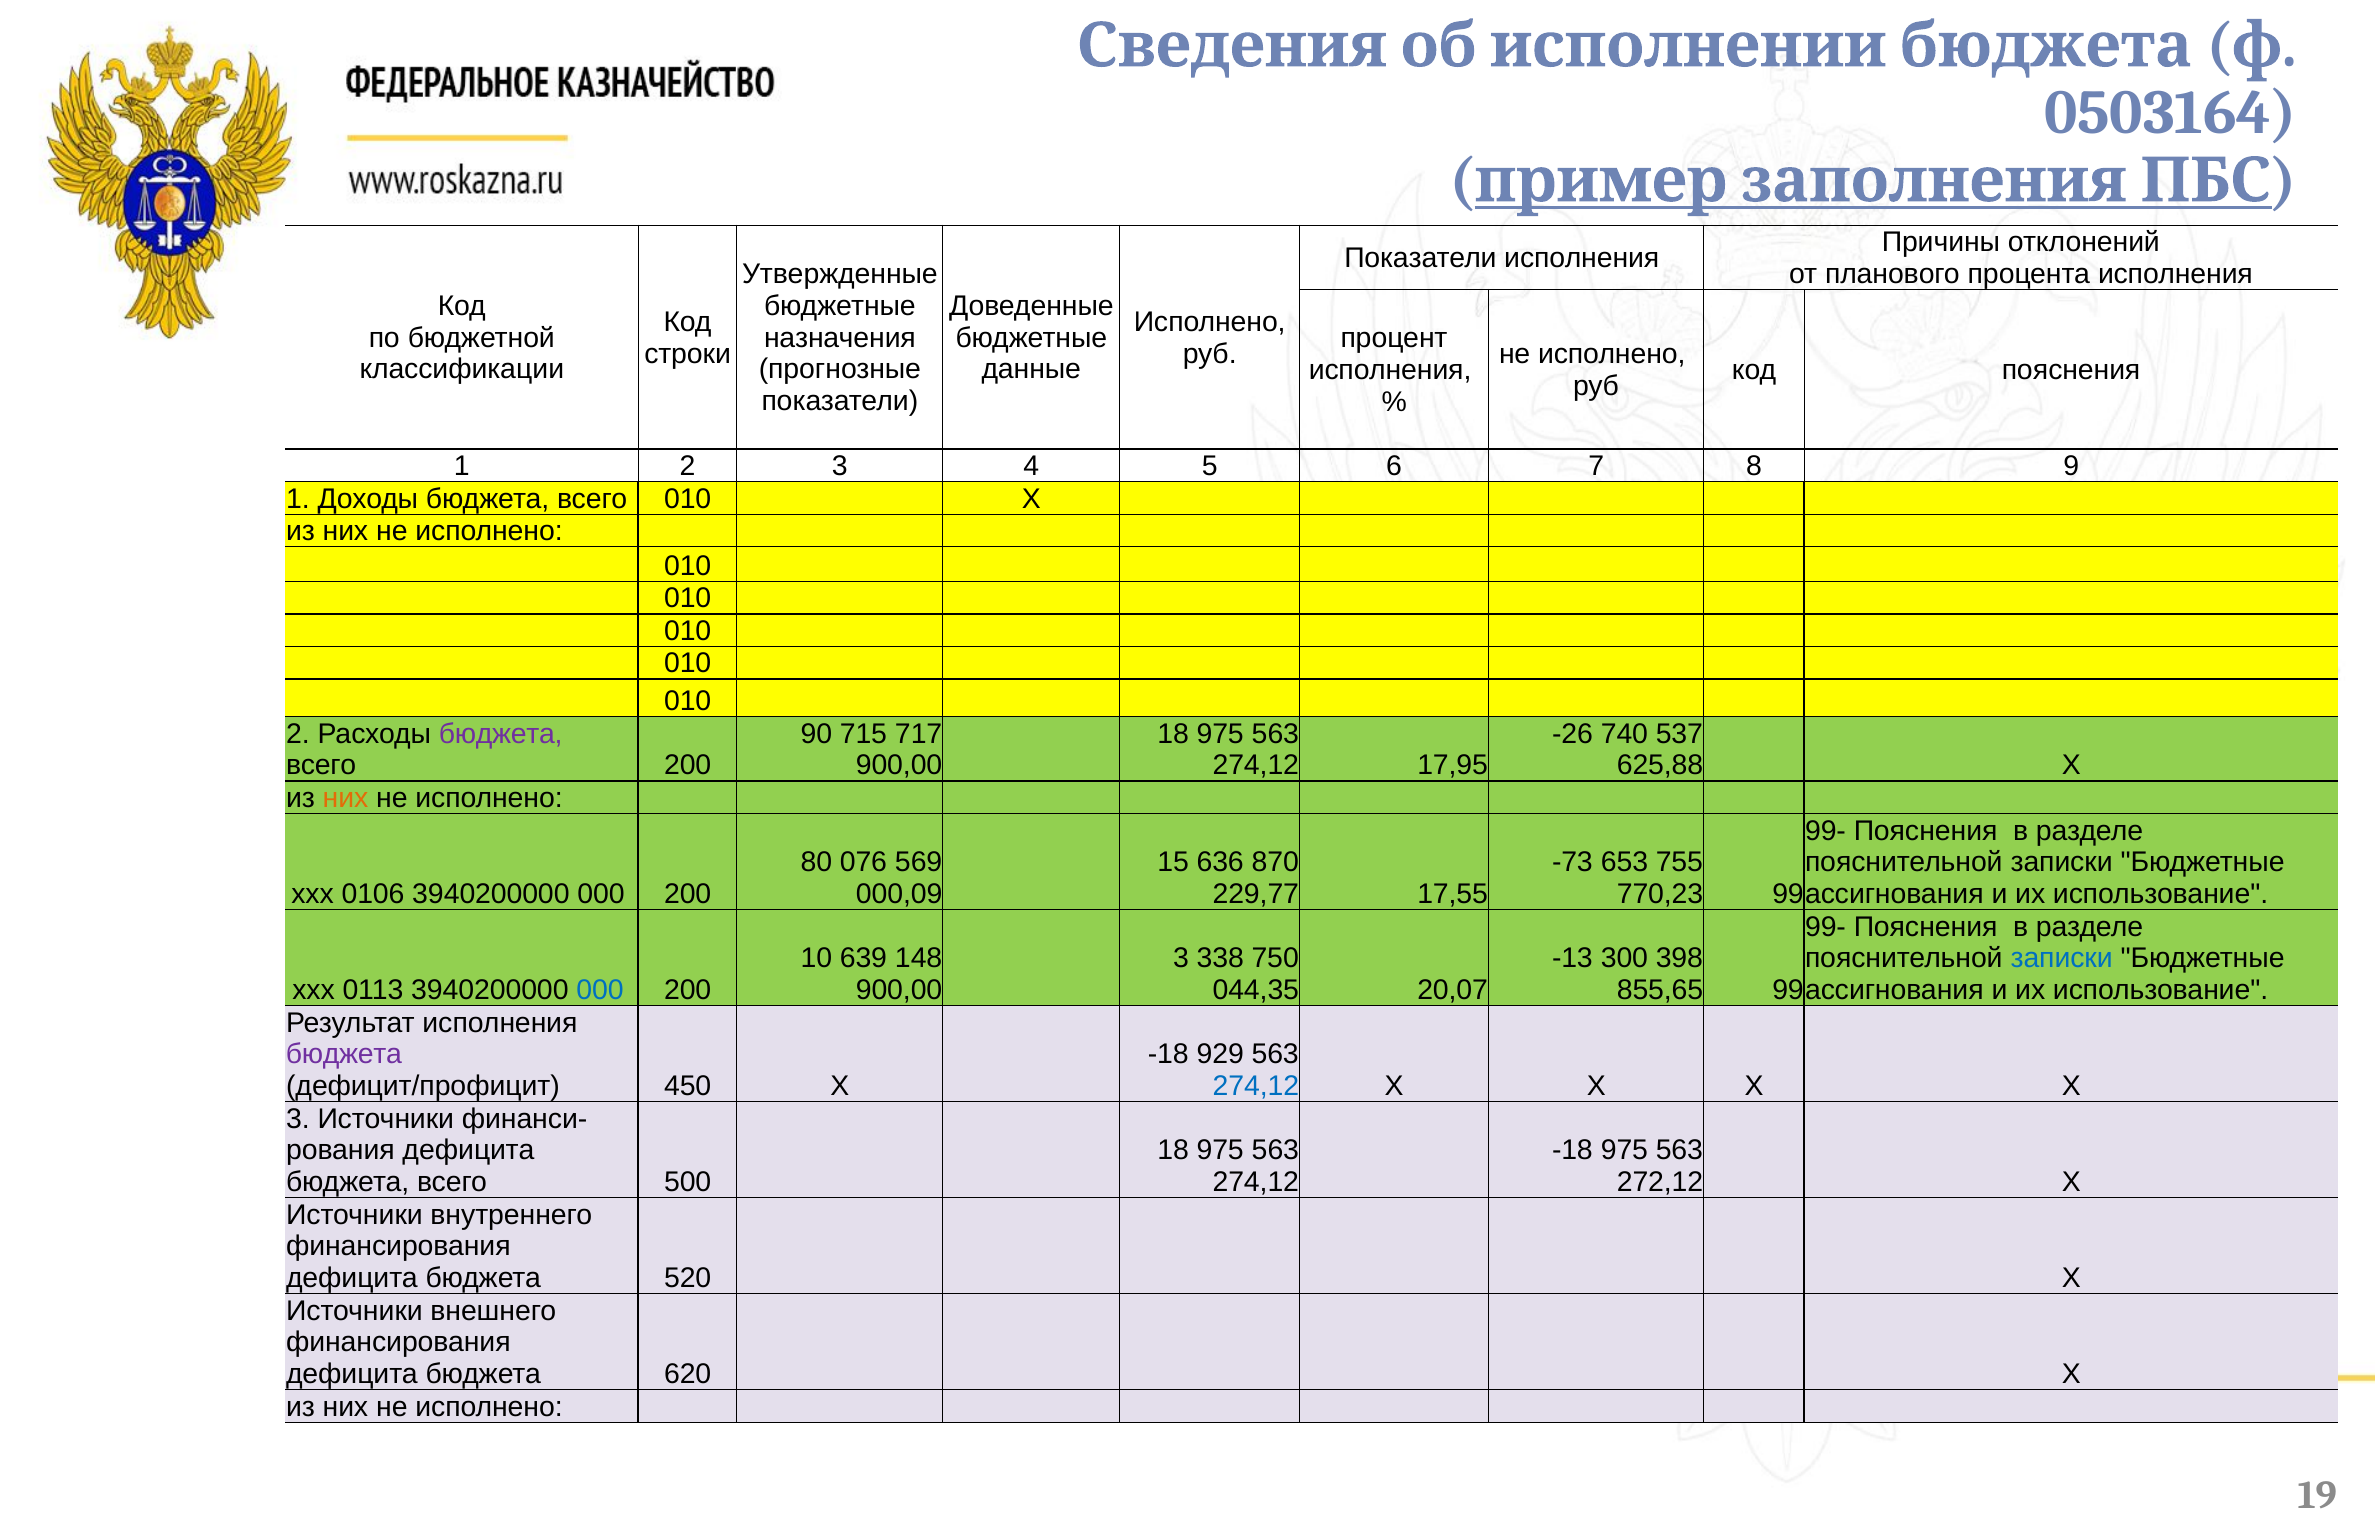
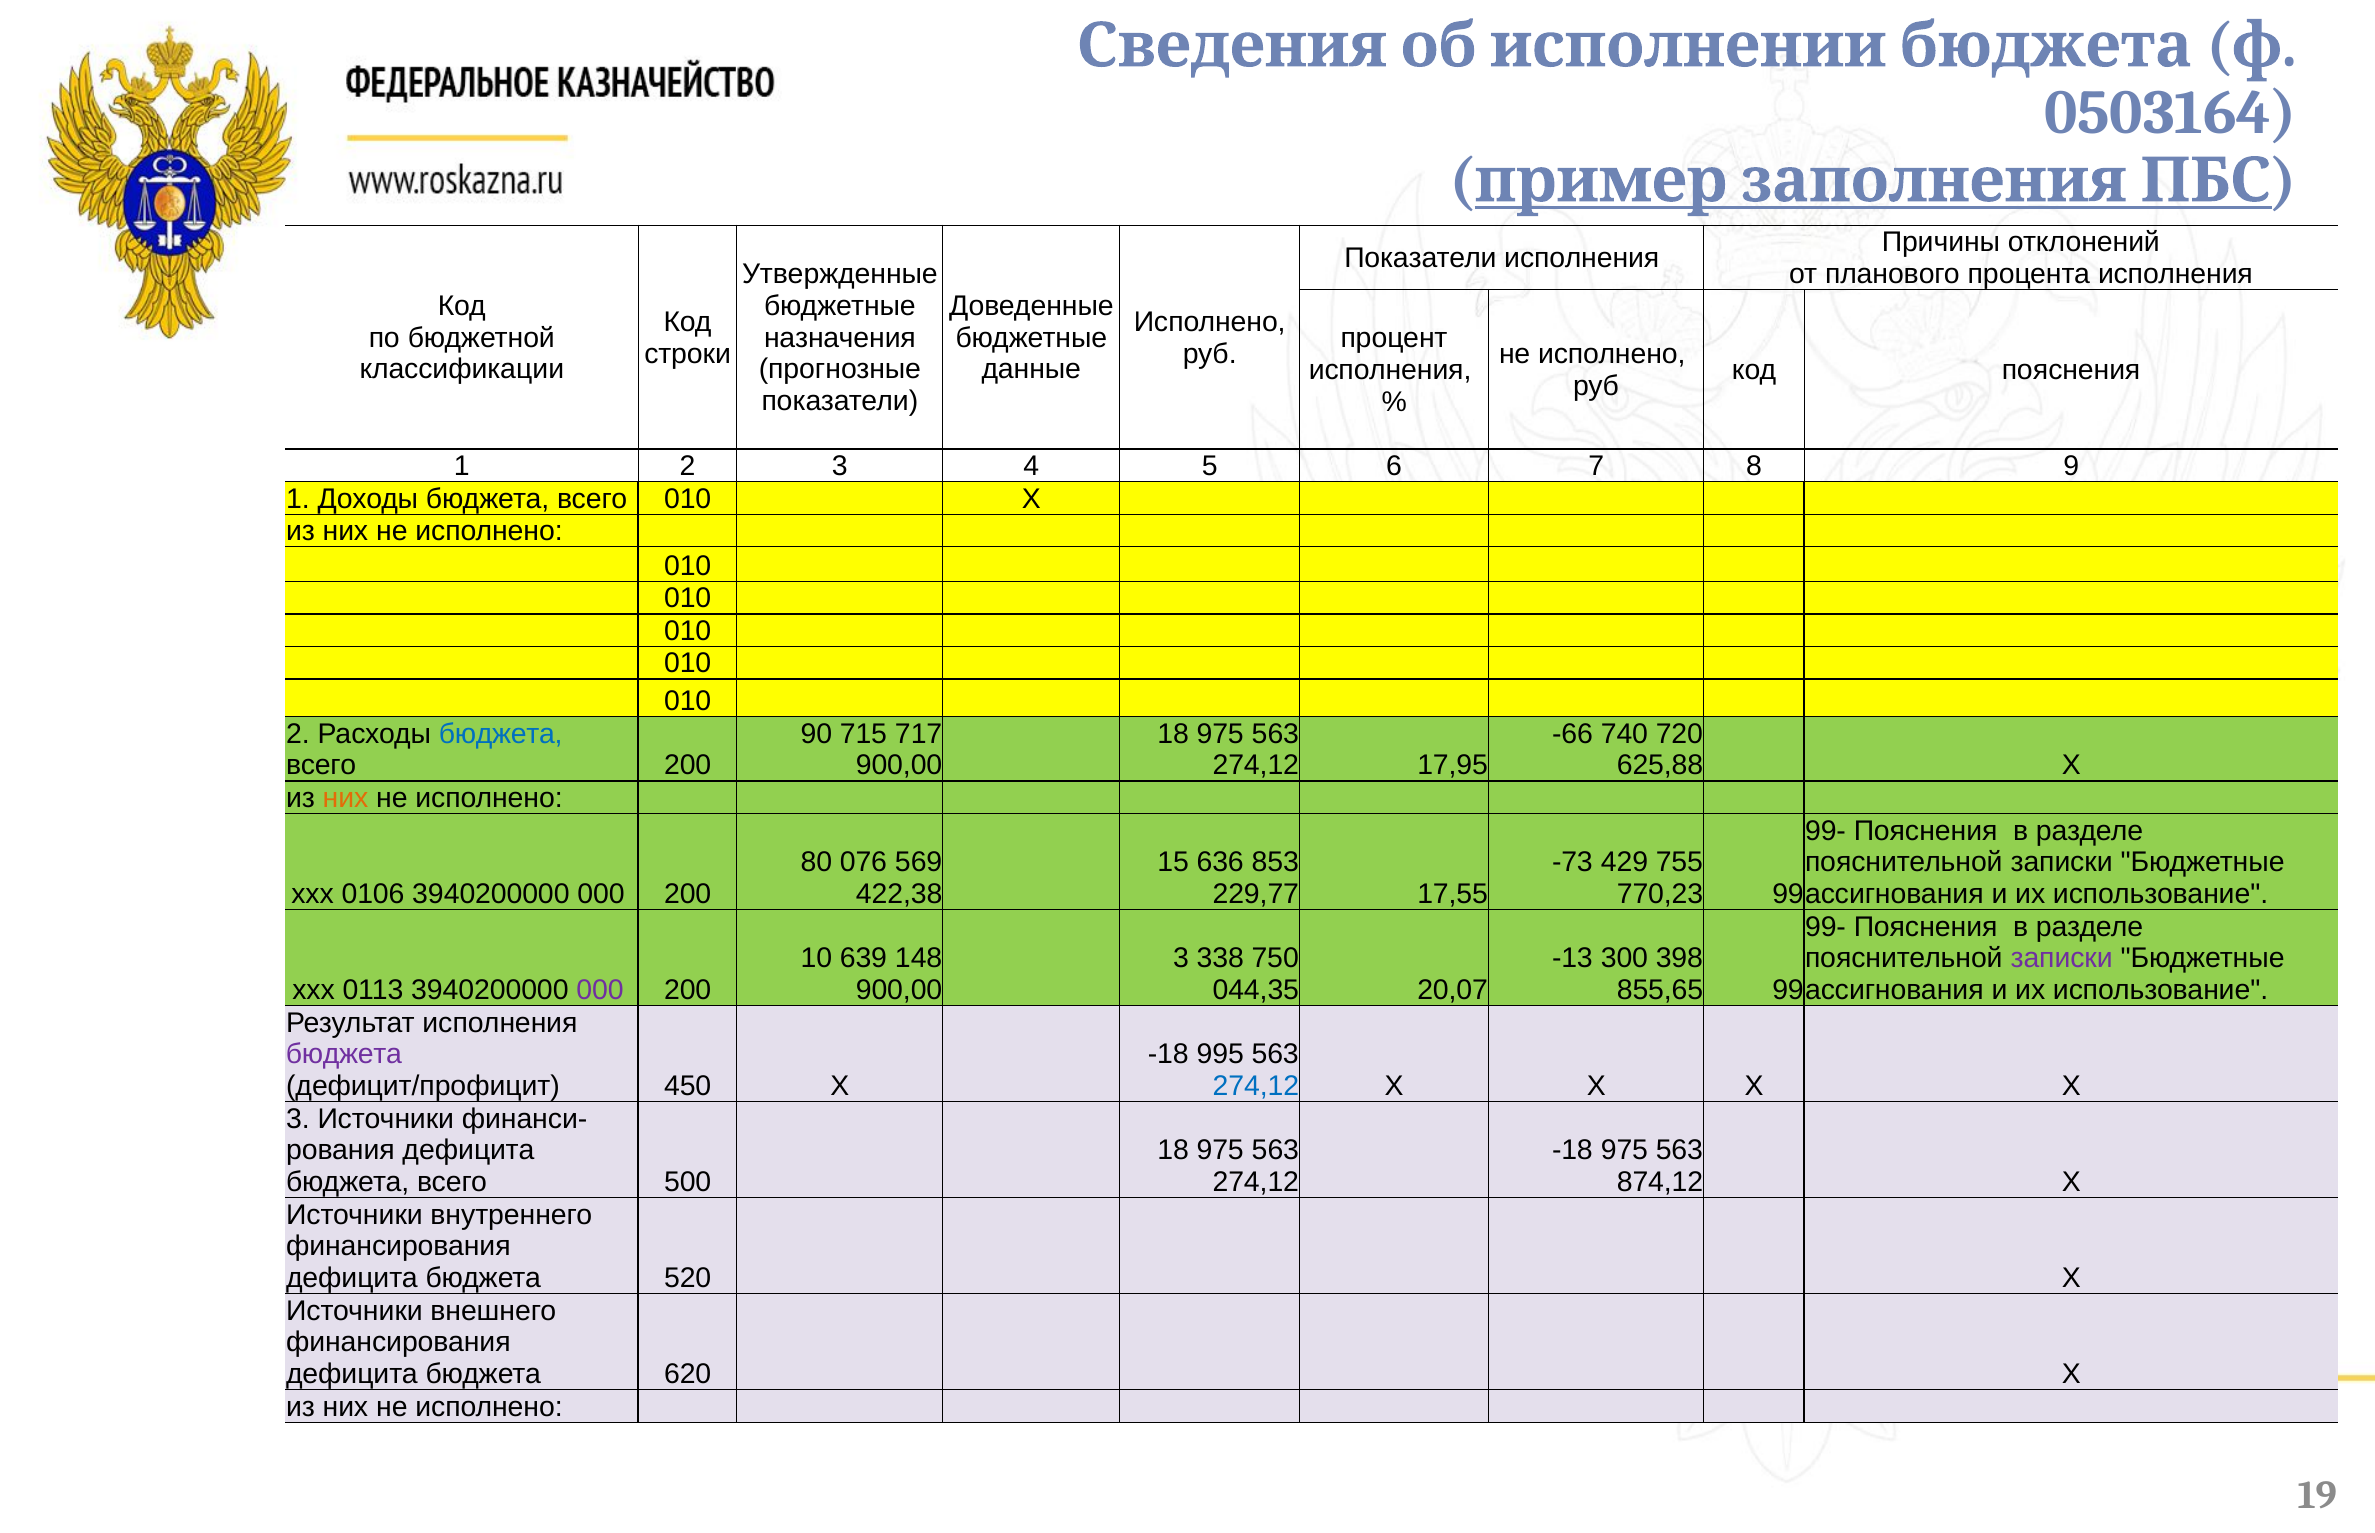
бюджета at (501, 734) colour: purple -> blue
-26: -26 -> -66
537: 537 -> 720
870: 870 -> 853
653: 653 -> 429
000,09: 000,09 -> 422,38
записки at (2062, 959) colour: blue -> purple
000 at (600, 990) colour: blue -> purple
929: 929 -> 995
272,12: 272,12 -> 874,12
